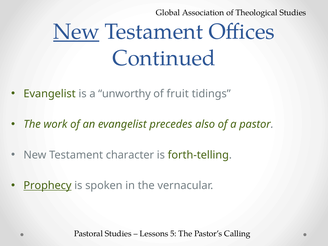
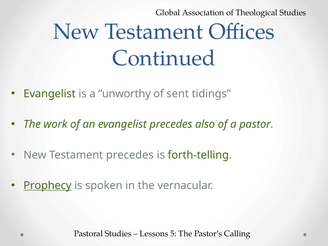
New at (76, 32) underline: present -> none
fruit: fruit -> sent
Testament character: character -> precedes
